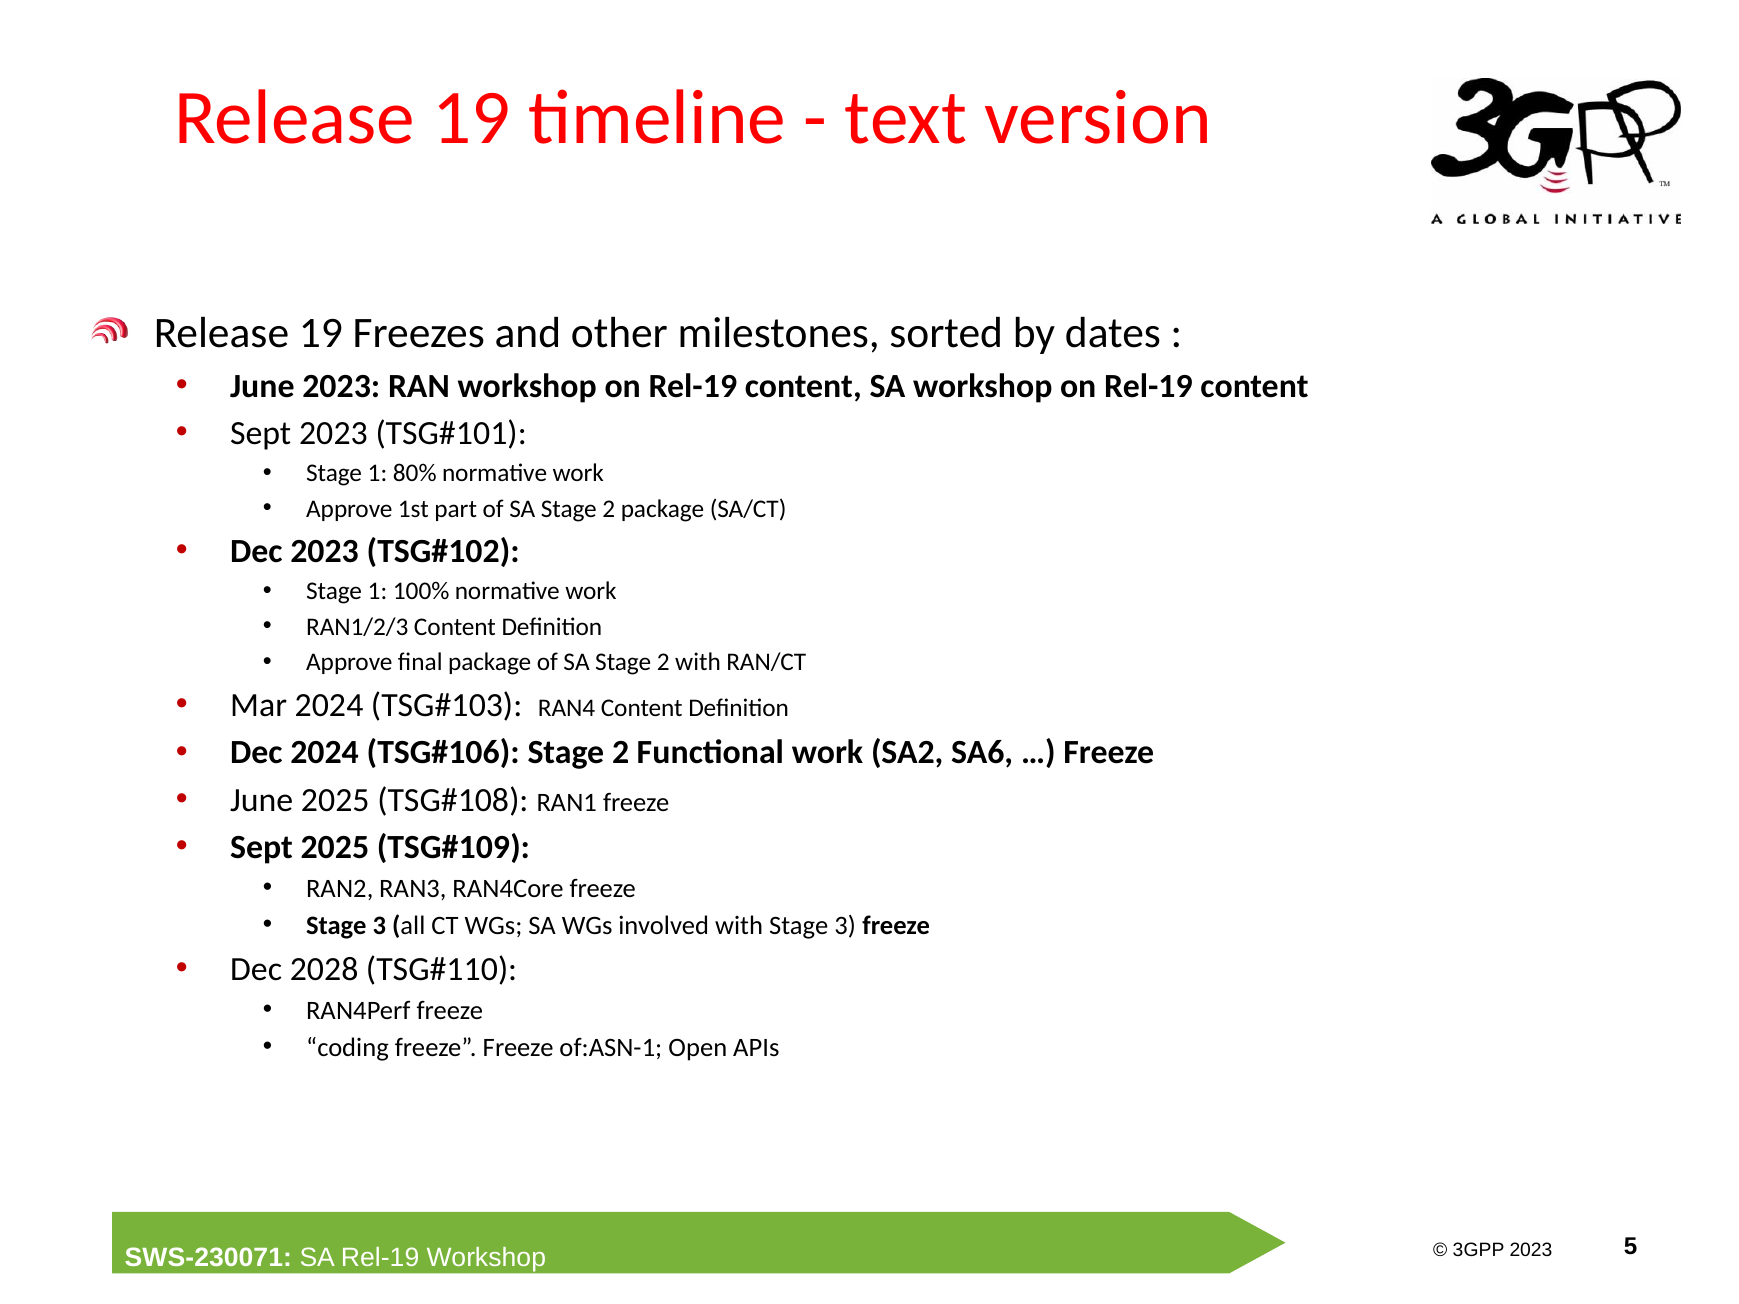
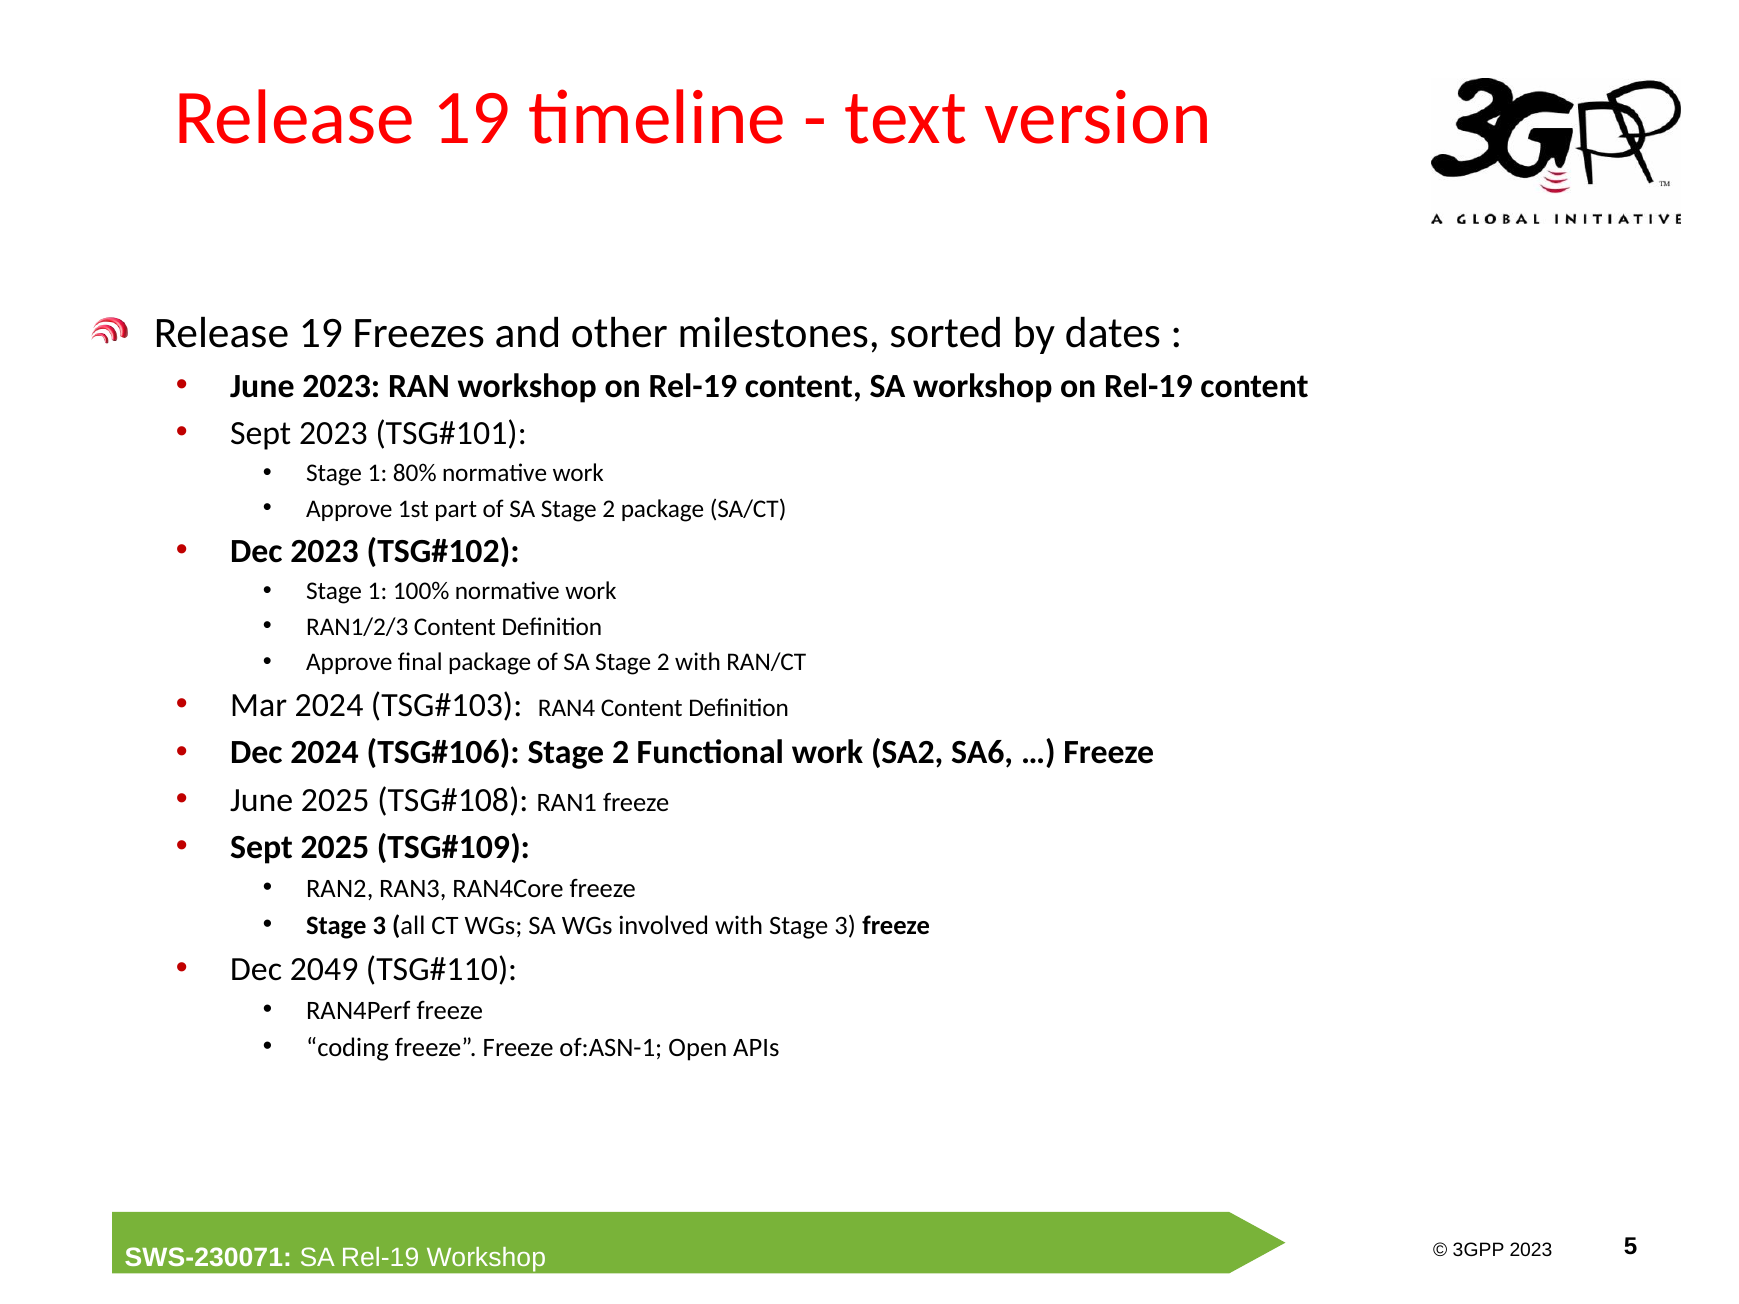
2028: 2028 -> 2049
